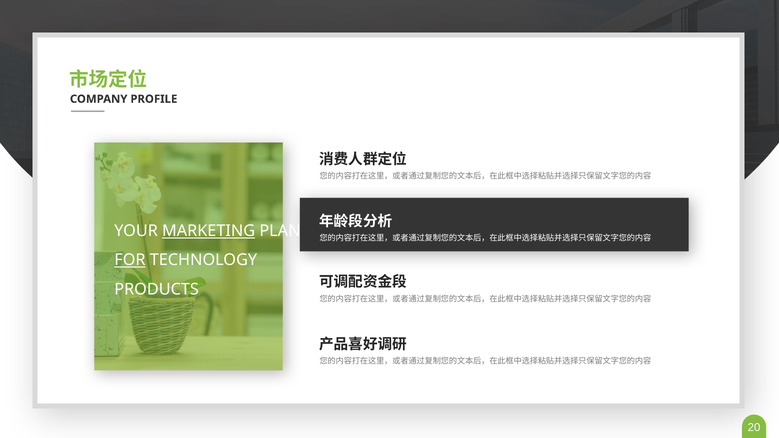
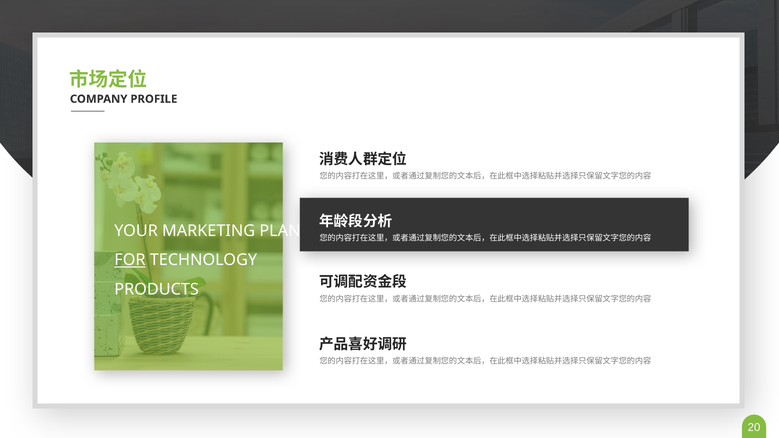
MARKETING underline: present -> none
